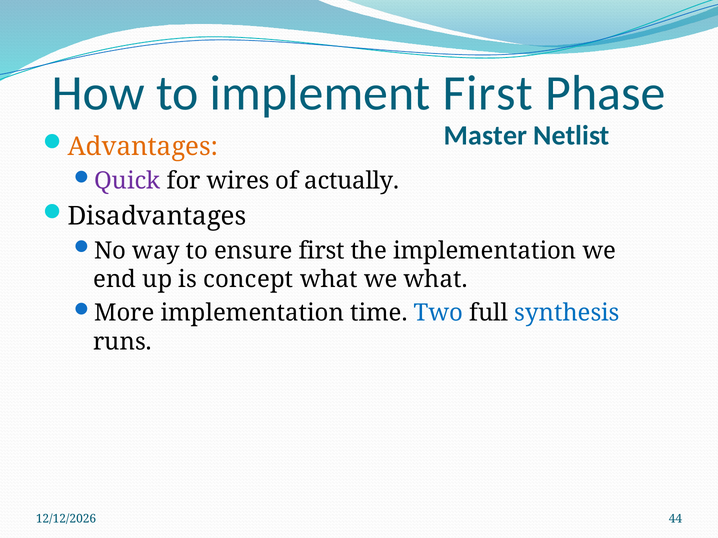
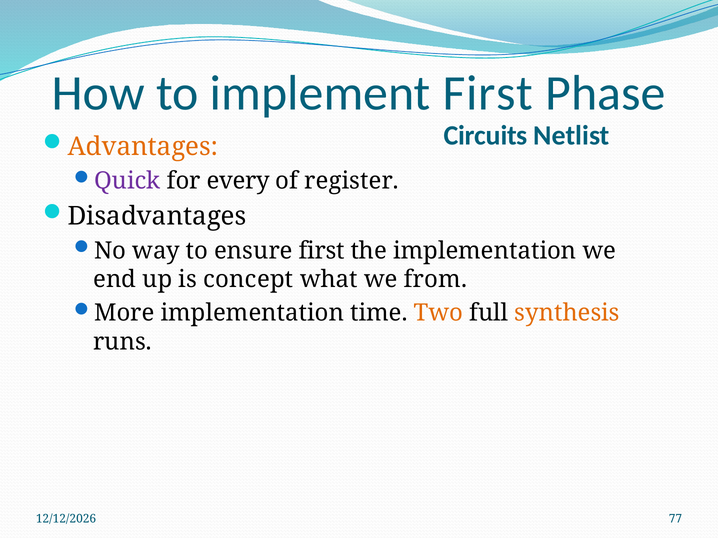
Master: Master -> Circuits
wires: wires -> every
actually: actually -> register
we what: what -> from
Two colour: blue -> orange
synthesis colour: blue -> orange
44: 44 -> 77
